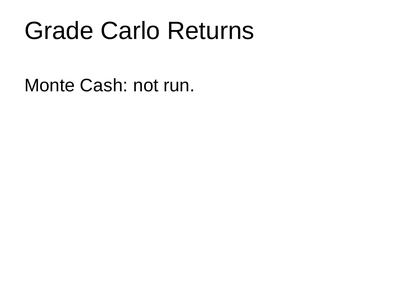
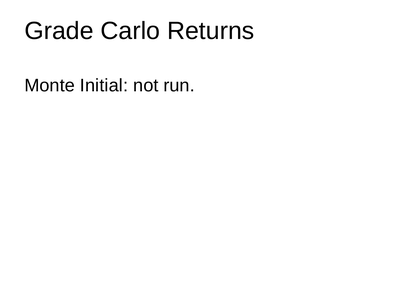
Cash: Cash -> Initial
